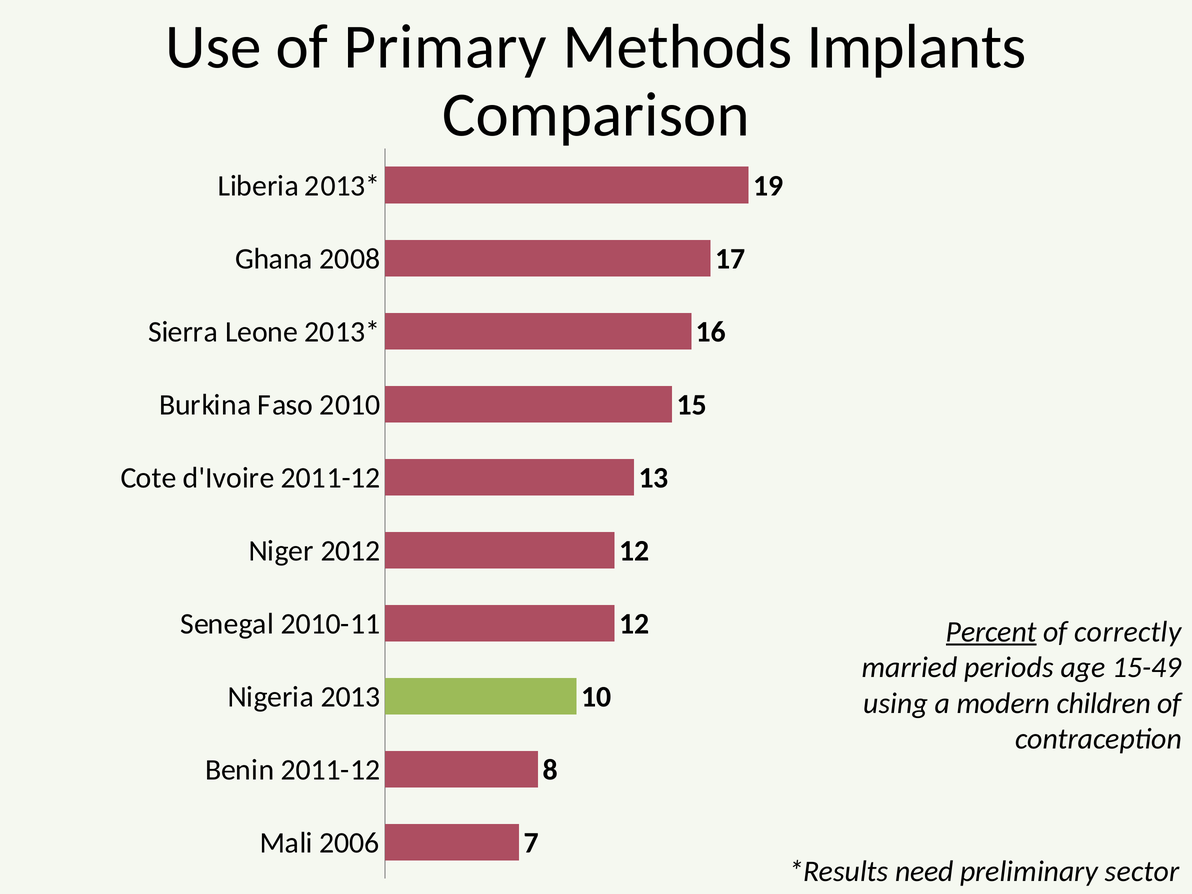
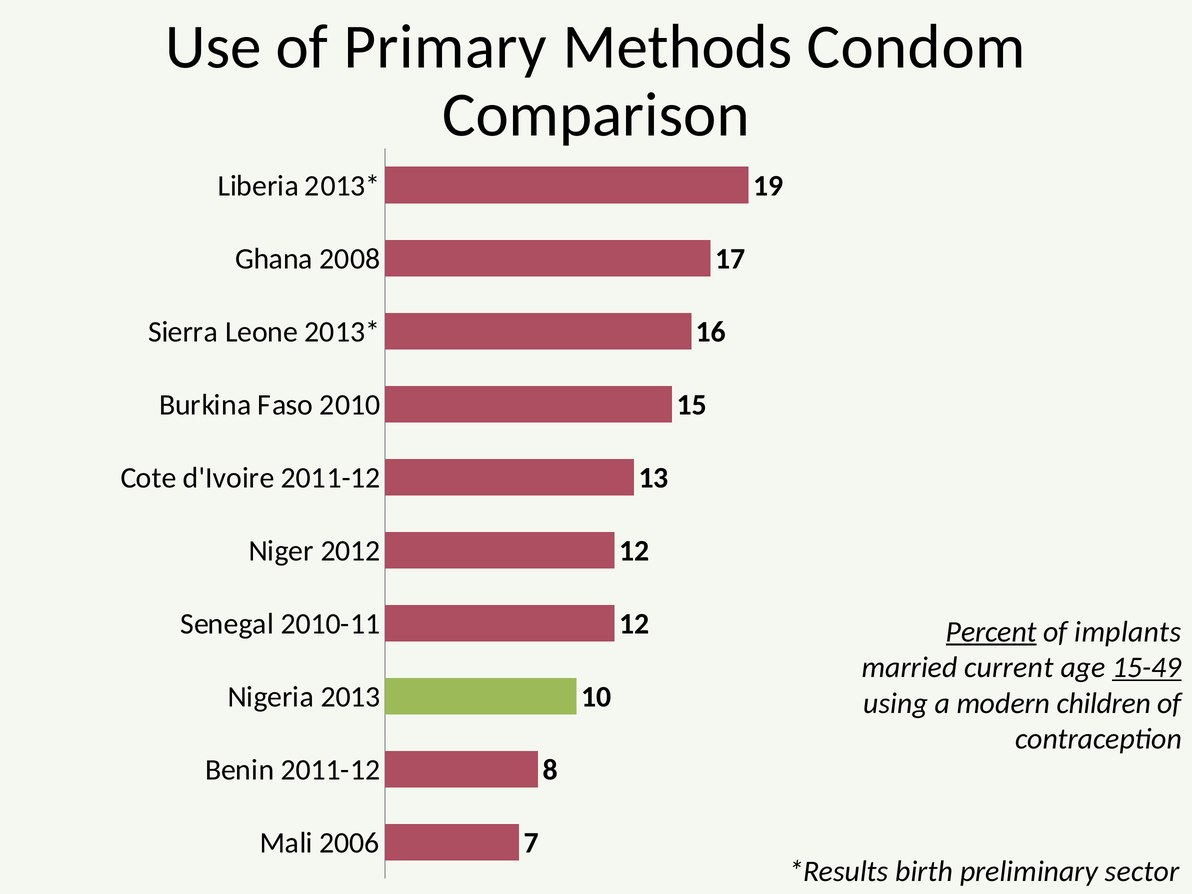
Implants: Implants -> Condom
correctly: correctly -> implants
periods: periods -> current
15-49 underline: none -> present
need: need -> birth
